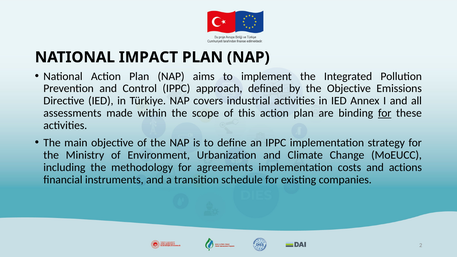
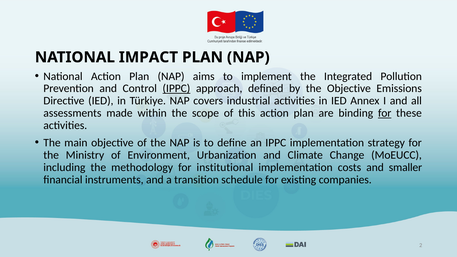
IPPC at (176, 89) underline: none -> present
agreements: agreements -> institutional
actions: actions -> smaller
